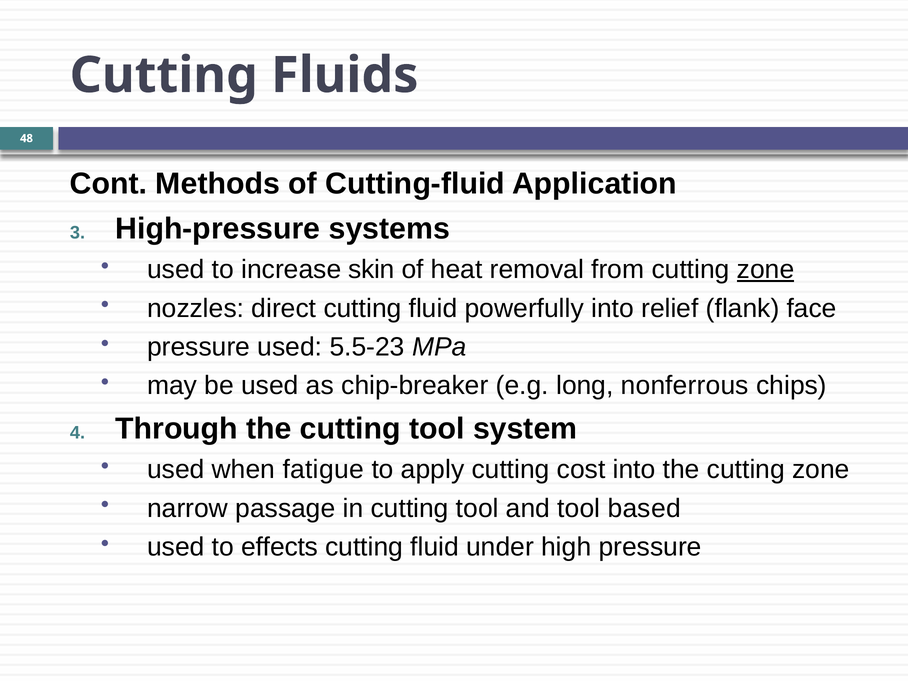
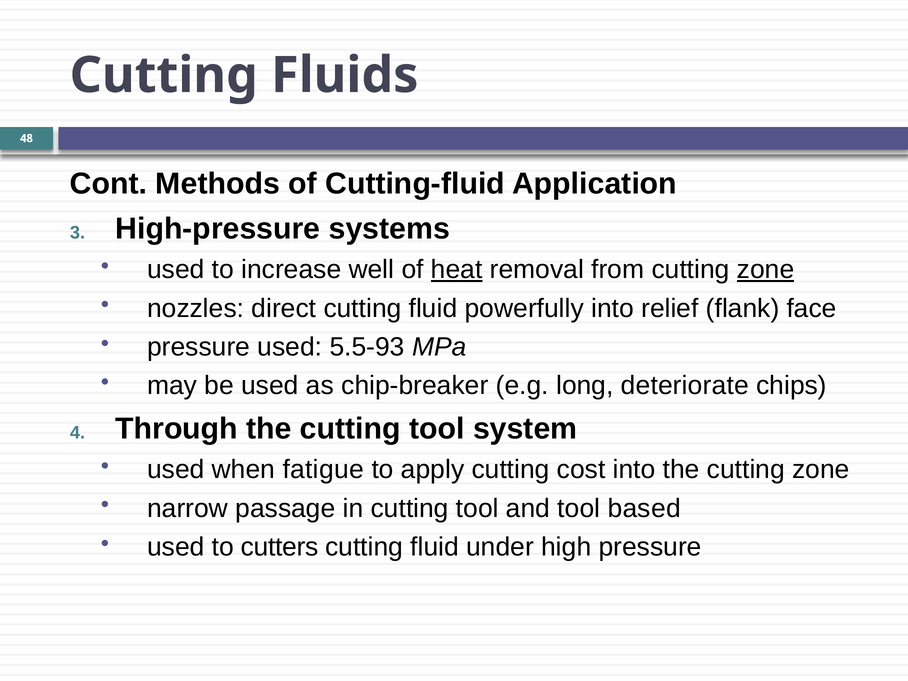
skin: skin -> well
heat underline: none -> present
5.5-23: 5.5-23 -> 5.5-93
nonferrous: nonferrous -> deteriorate
effects: effects -> cutters
